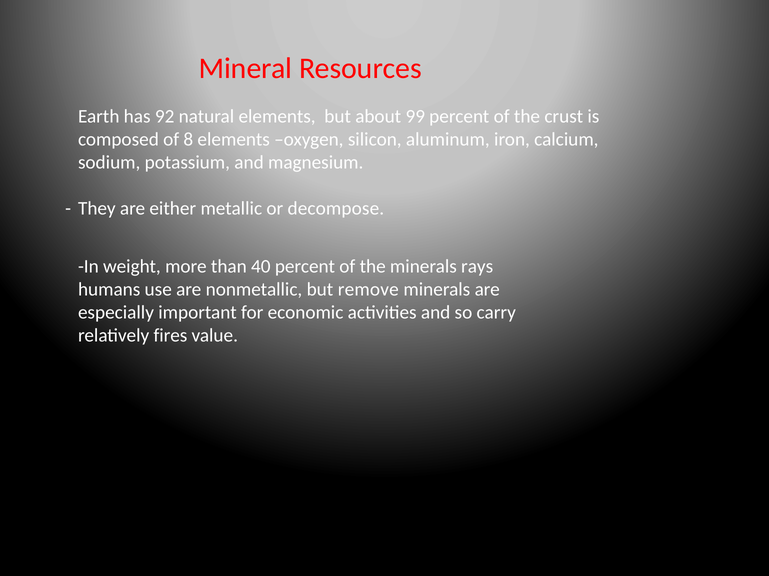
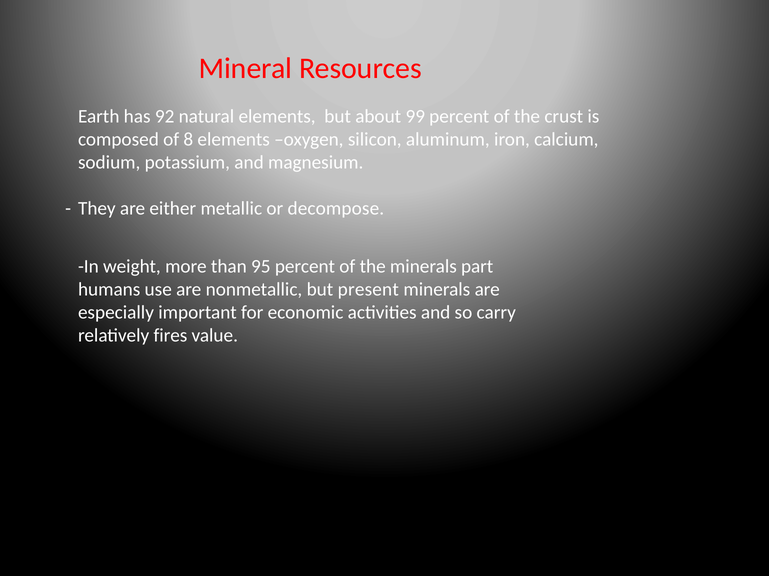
40: 40 -> 95
rays: rays -> part
remove: remove -> present
